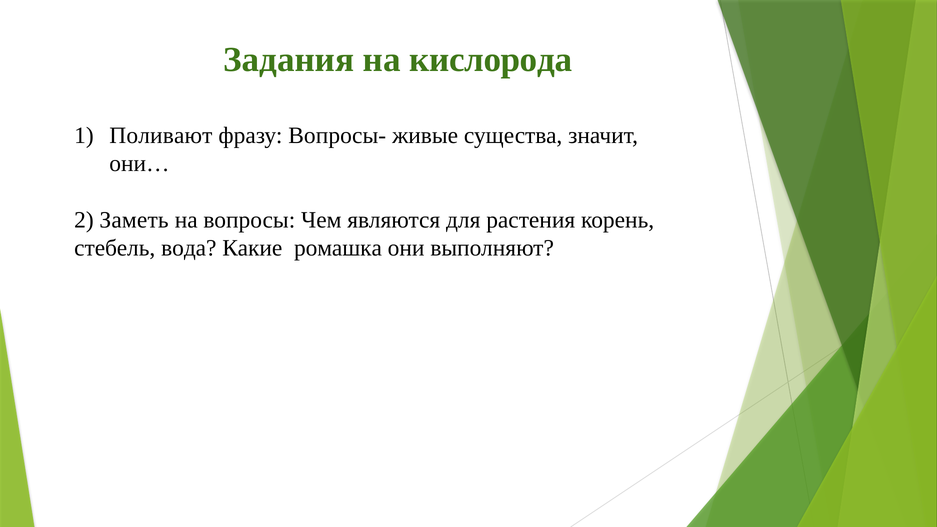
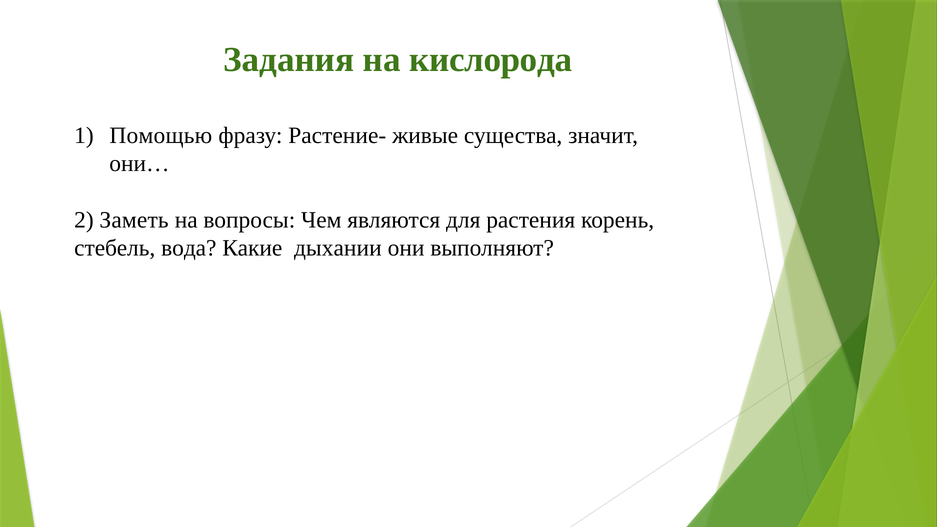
Поливают: Поливают -> Помощью
Вопросы-: Вопросы- -> Растение-
ромашка: ромашка -> дыхании
